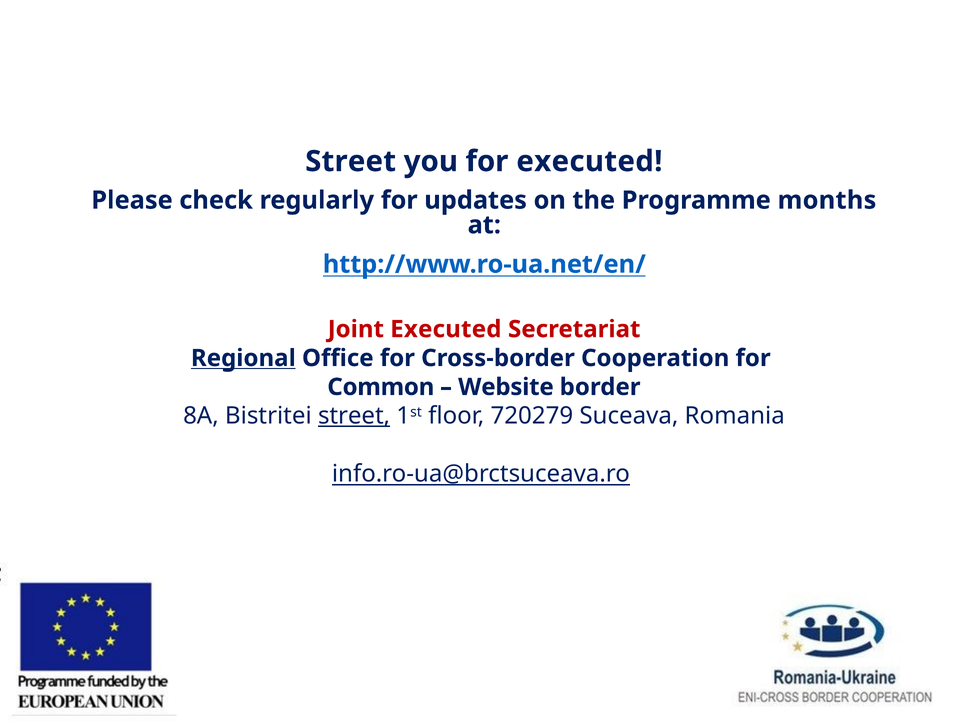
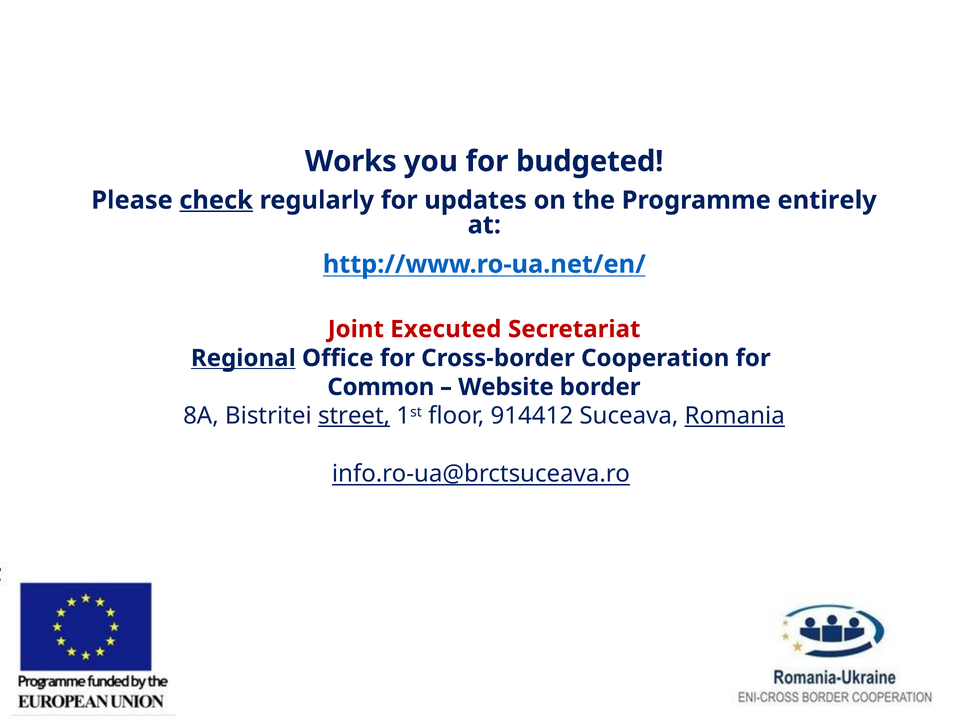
Street at (351, 161): Street -> Works
for executed: executed -> budgeted
check underline: none -> present
months: months -> entirely
720279: 720279 -> 914412
Romania underline: none -> present
